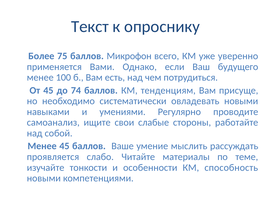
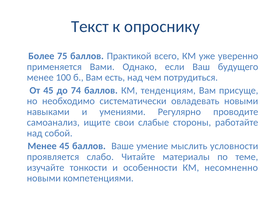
Микрофон: Микрофон -> Практикой
рассуждать: рассуждать -> условности
способность: способность -> несомненно
